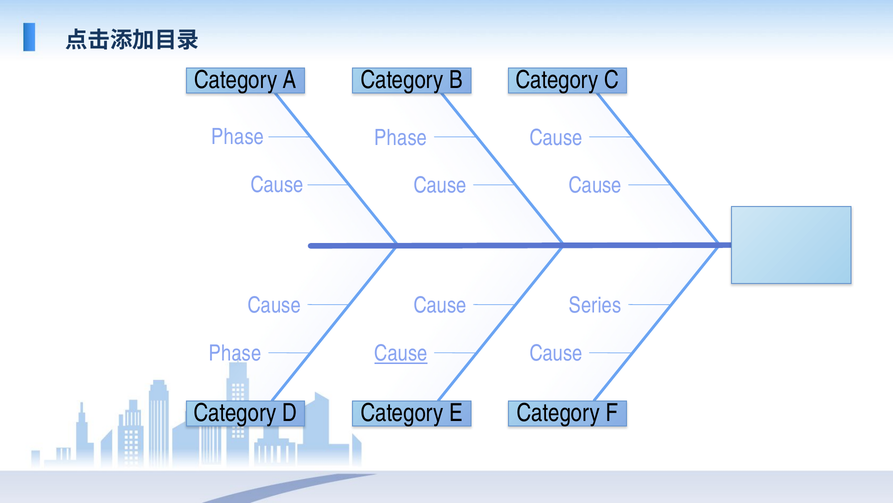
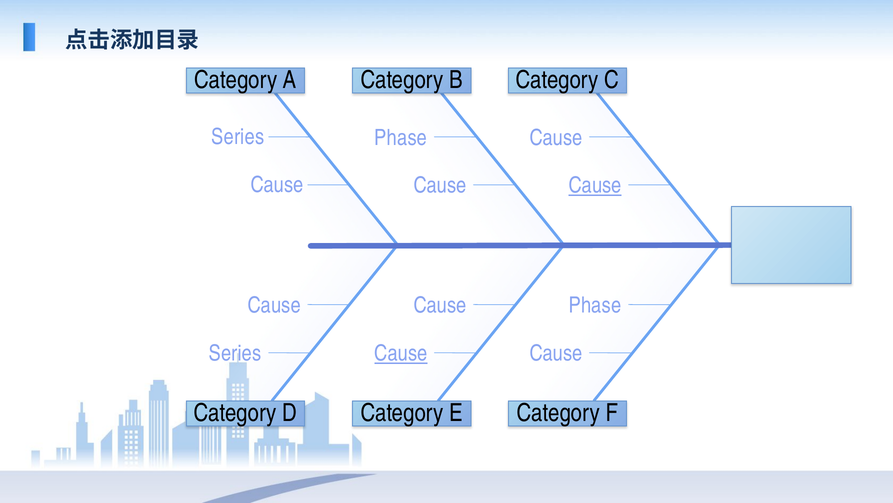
Phase at (238, 137): Phase -> Series
Cause at (595, 185) underline: none -> present
Series at (595, 305): Series -> Phase
Phase at (235, 353): Phase -> Series
